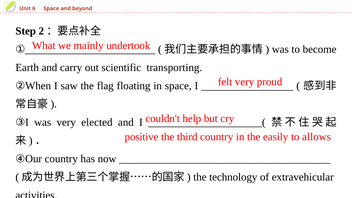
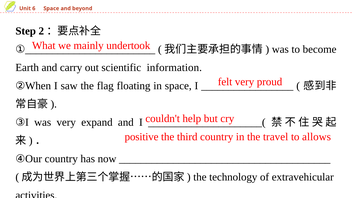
transporting: transporting -> information
elected: elected -> expand
easily: easily -> travel
